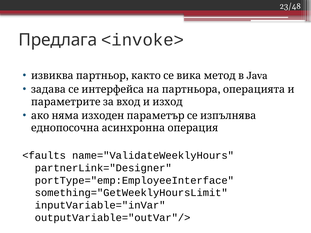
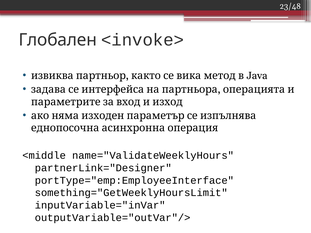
Предлага: Предлага -> Глобален
<faults: <faults -> <middle
